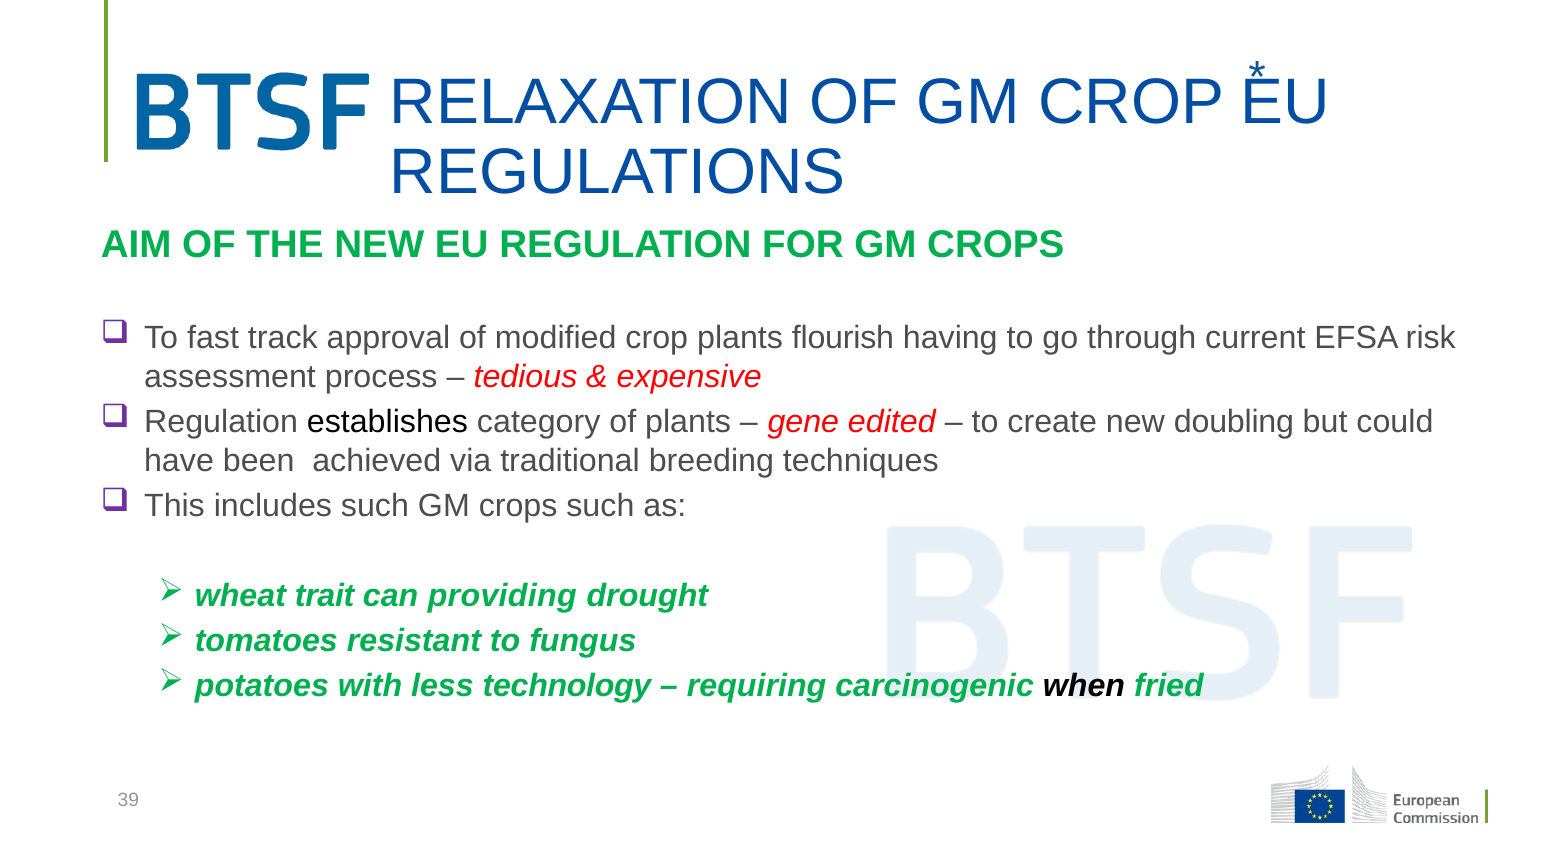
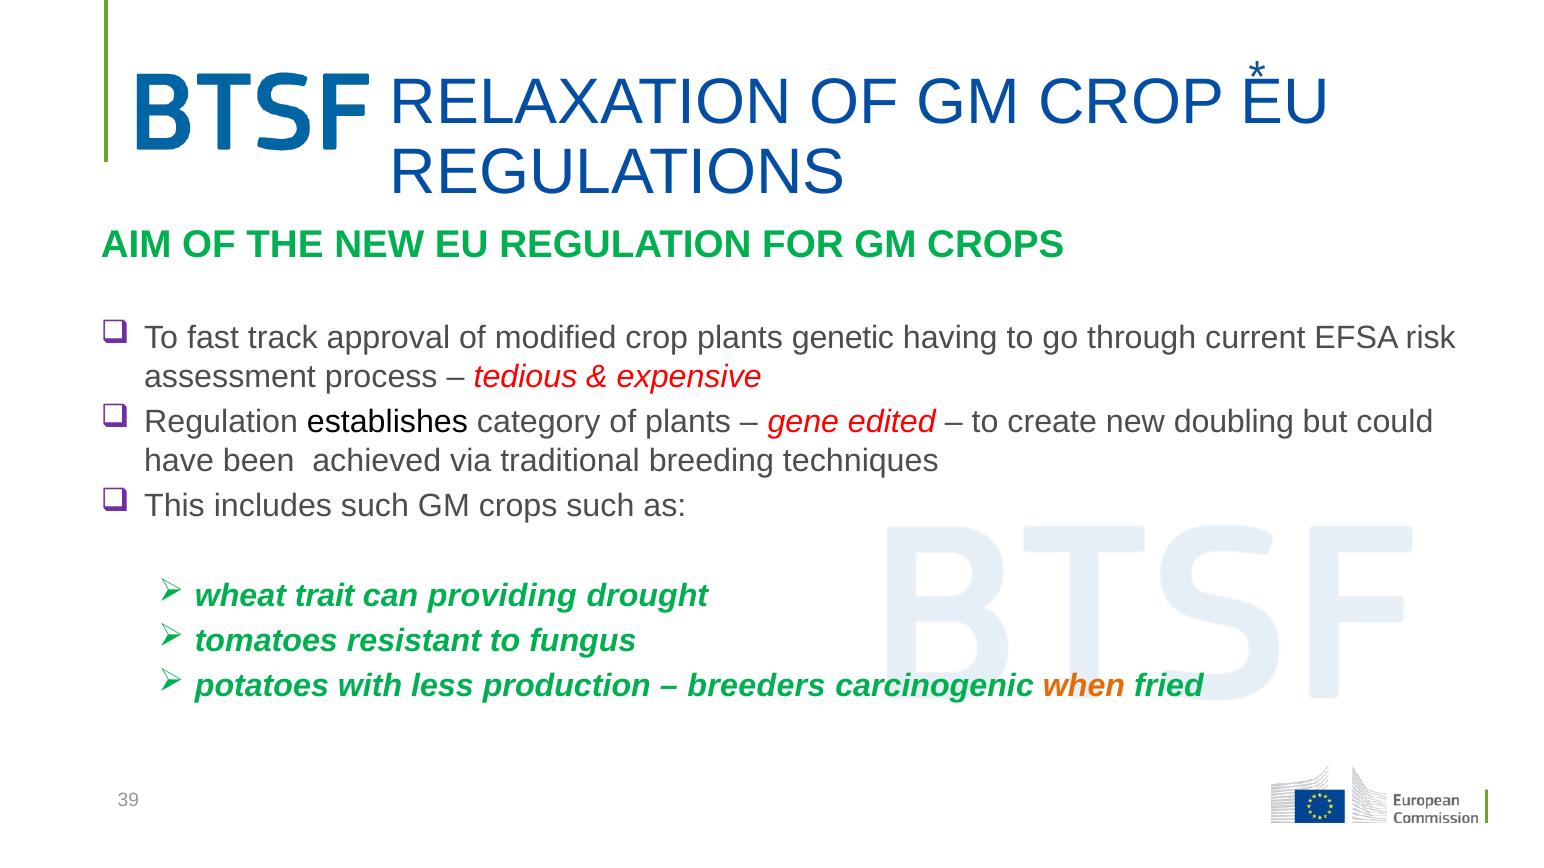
flourish: flourish -> genetic
technology: technology -> production
requiring: requiring -> breeders
when colour: black -> orange
